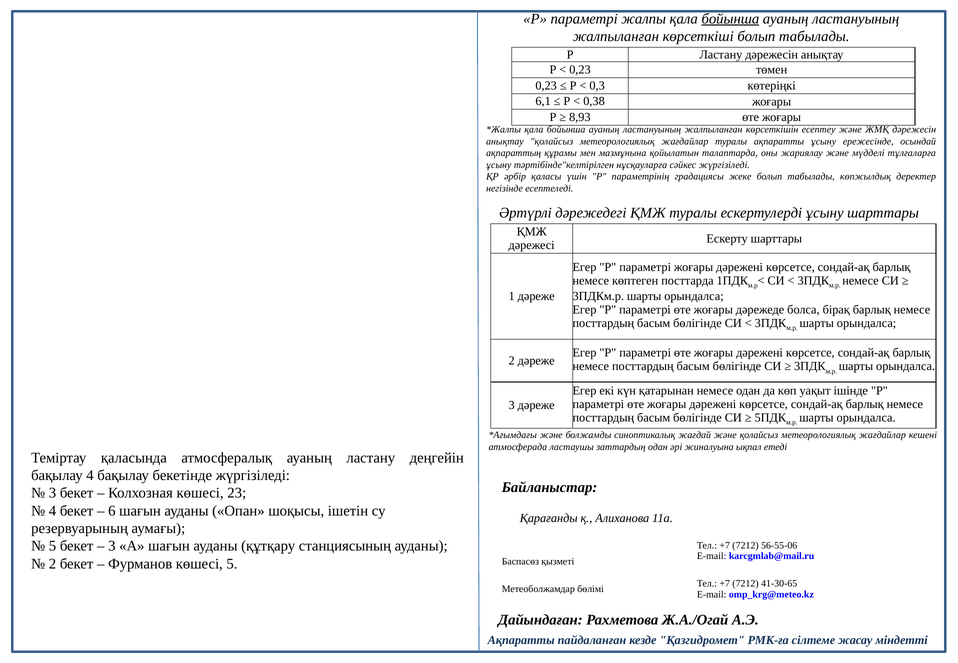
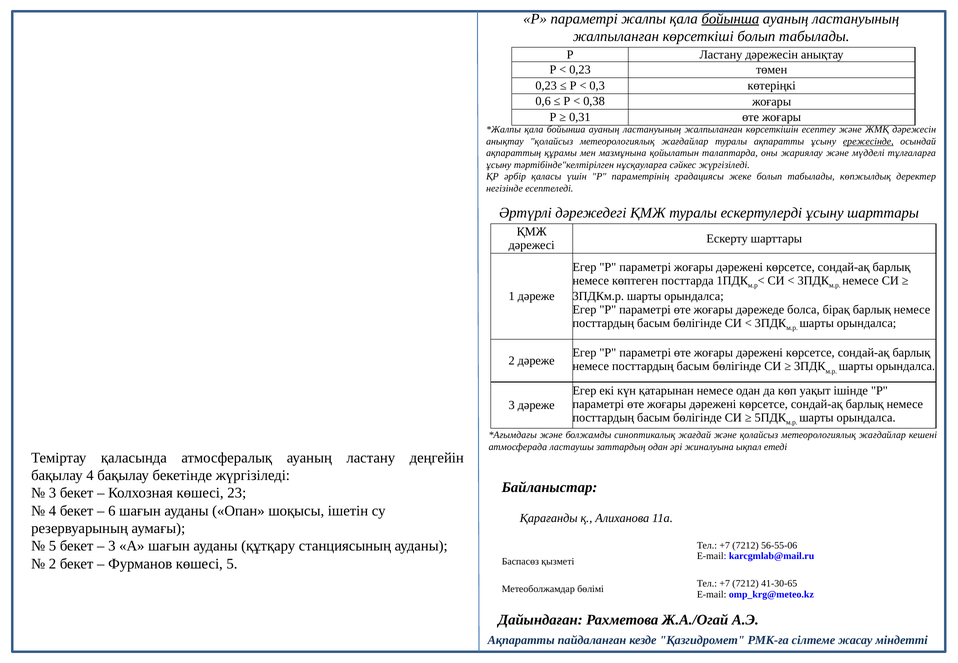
6,1: 6,1 -> 0,6
8,93: 8,93 -> 0,31
ережесінде underline: none -> present
